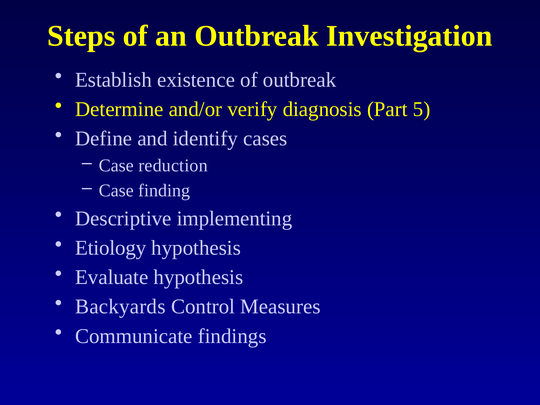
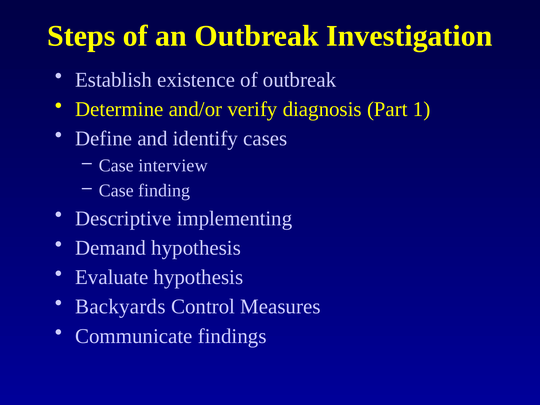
5: 5 -> 1
reduction: reduction -> interview
Etiology: Etiology -> Demand
